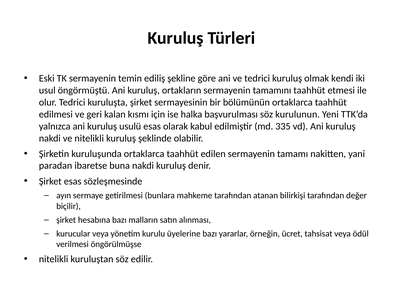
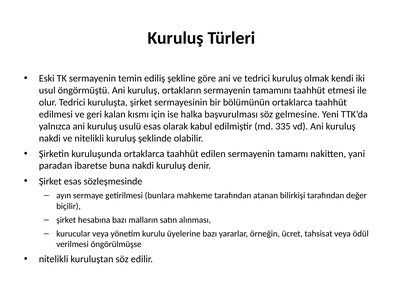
kurulunun: kurulunun -> gelmesine
